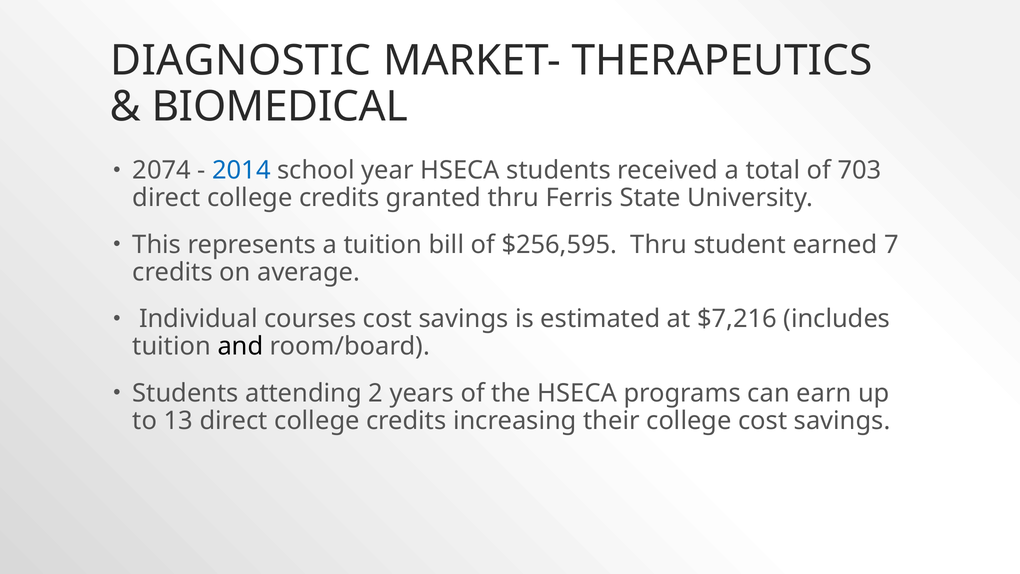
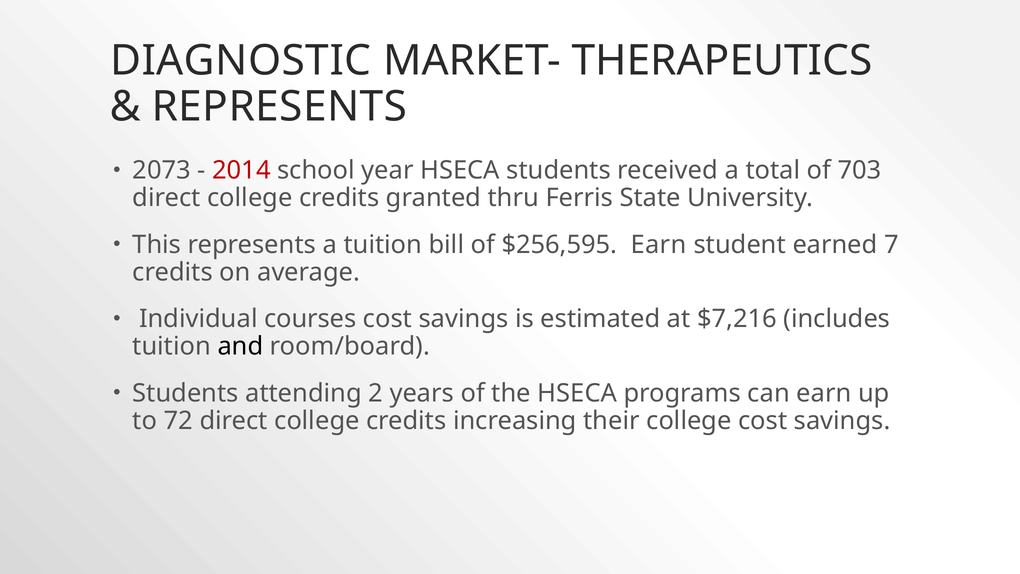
BIOMEDICAL at (280, 107): BIOMEDICAL -> REPRESENTS
2074: 2074 -> 2073
2014 colour: blue -> red
$256,595 Thru: Thru -> Earn
13: 13 -> 72
